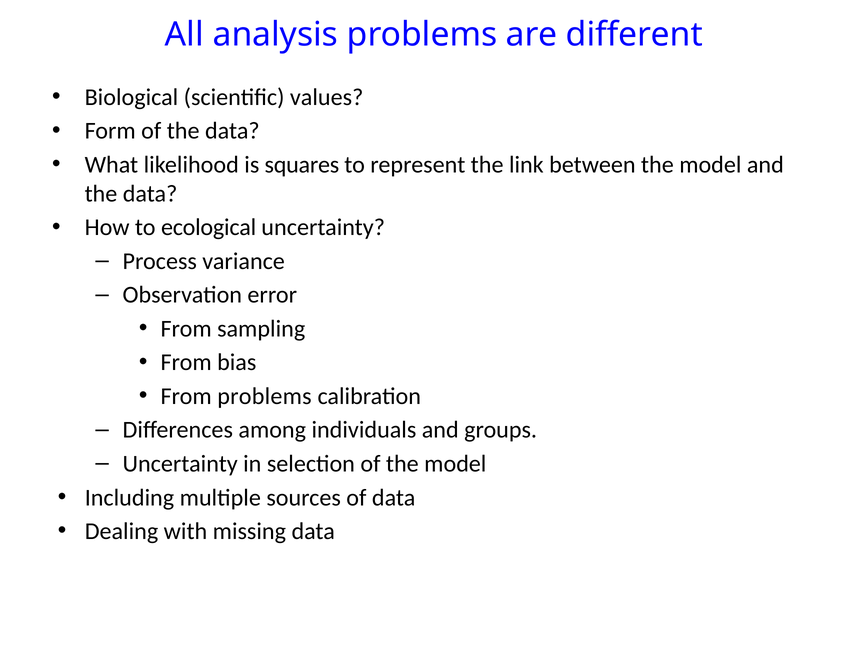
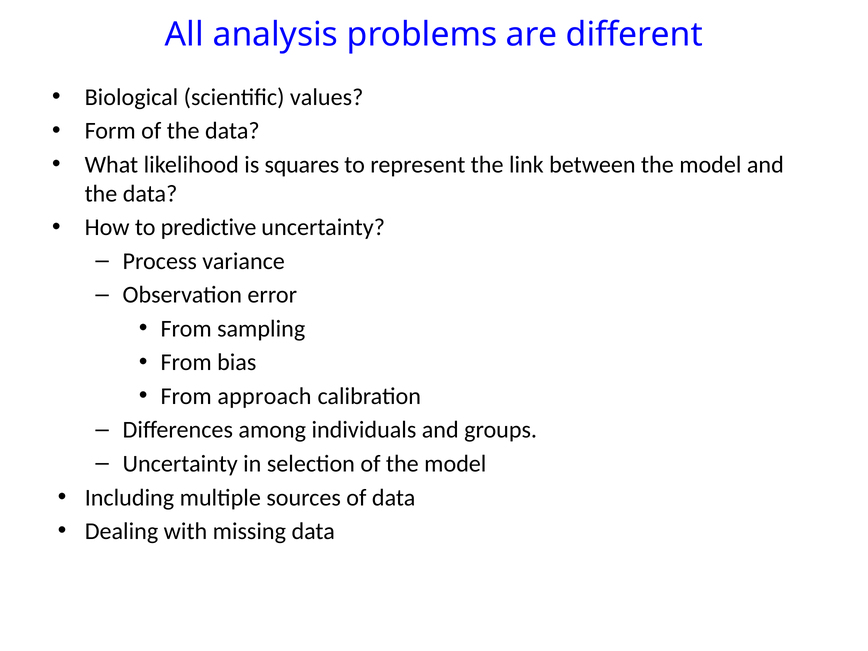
ecological: ecological -> predictive
From problems: problems -> approach
